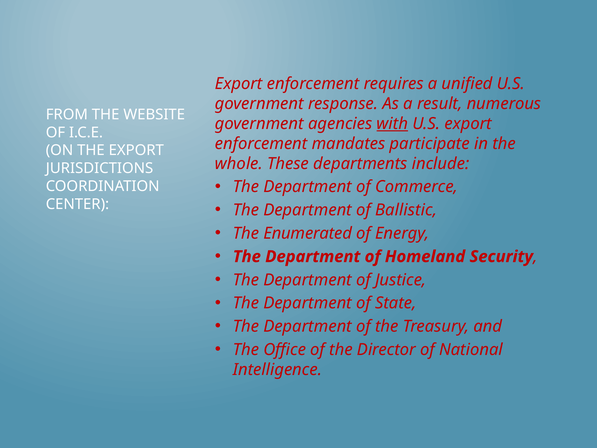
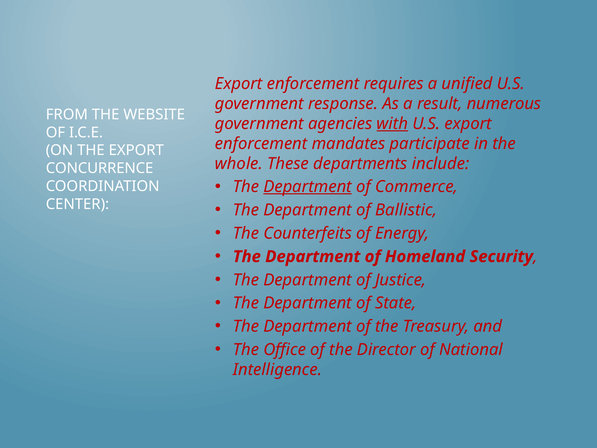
JURISDICTIONS: JURISDICTIONS -> CONCURRENCE
Department at (308, 187) underline: none -> present
Enumerated: Enumerated -> Counterfeits
